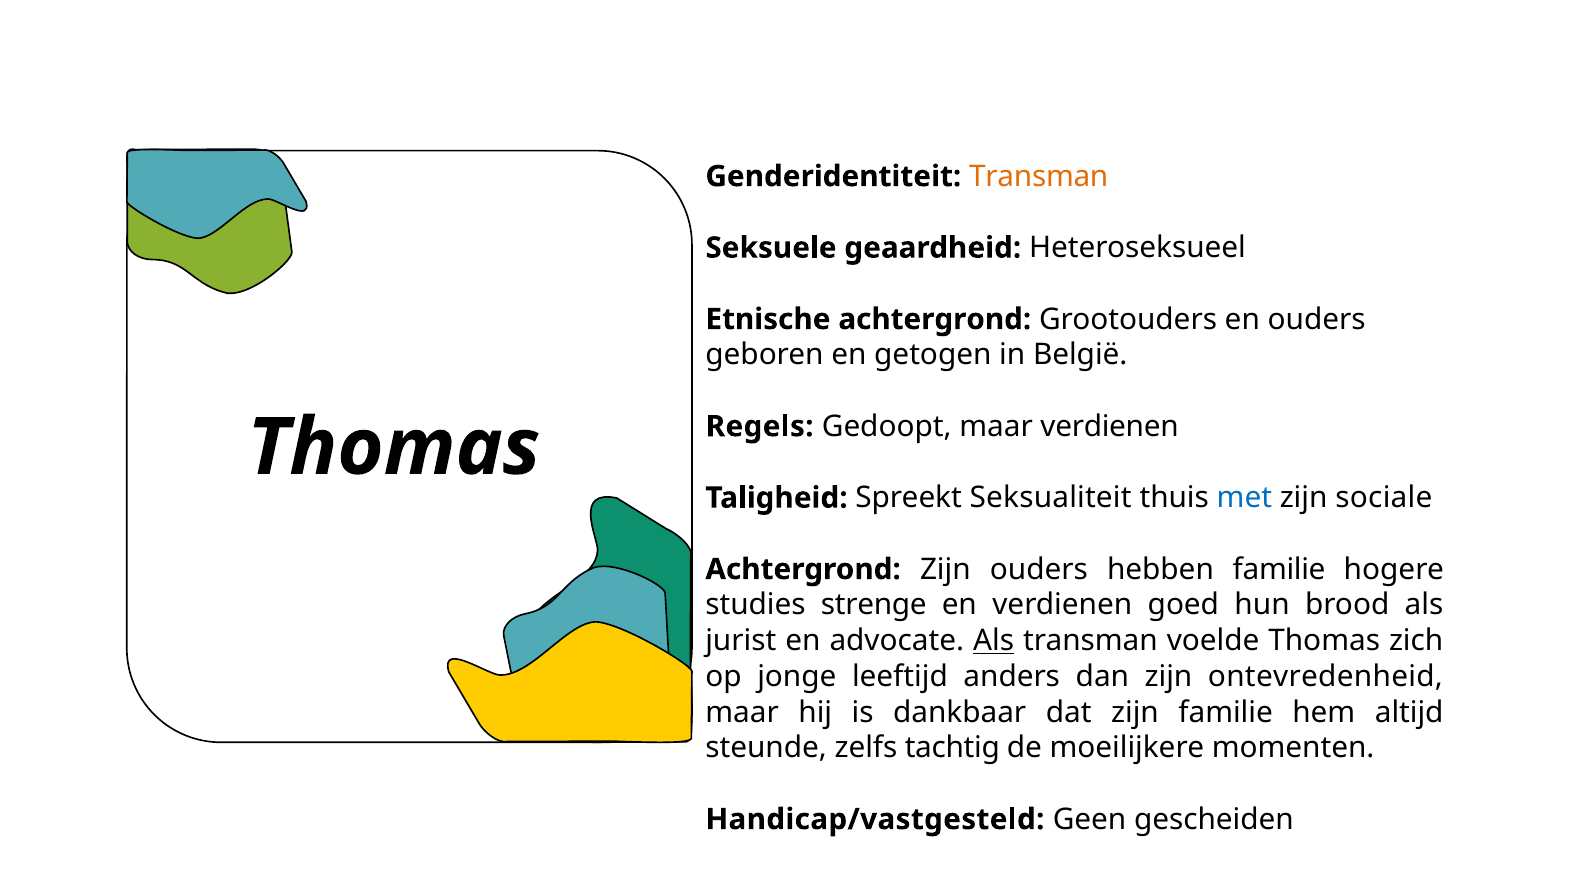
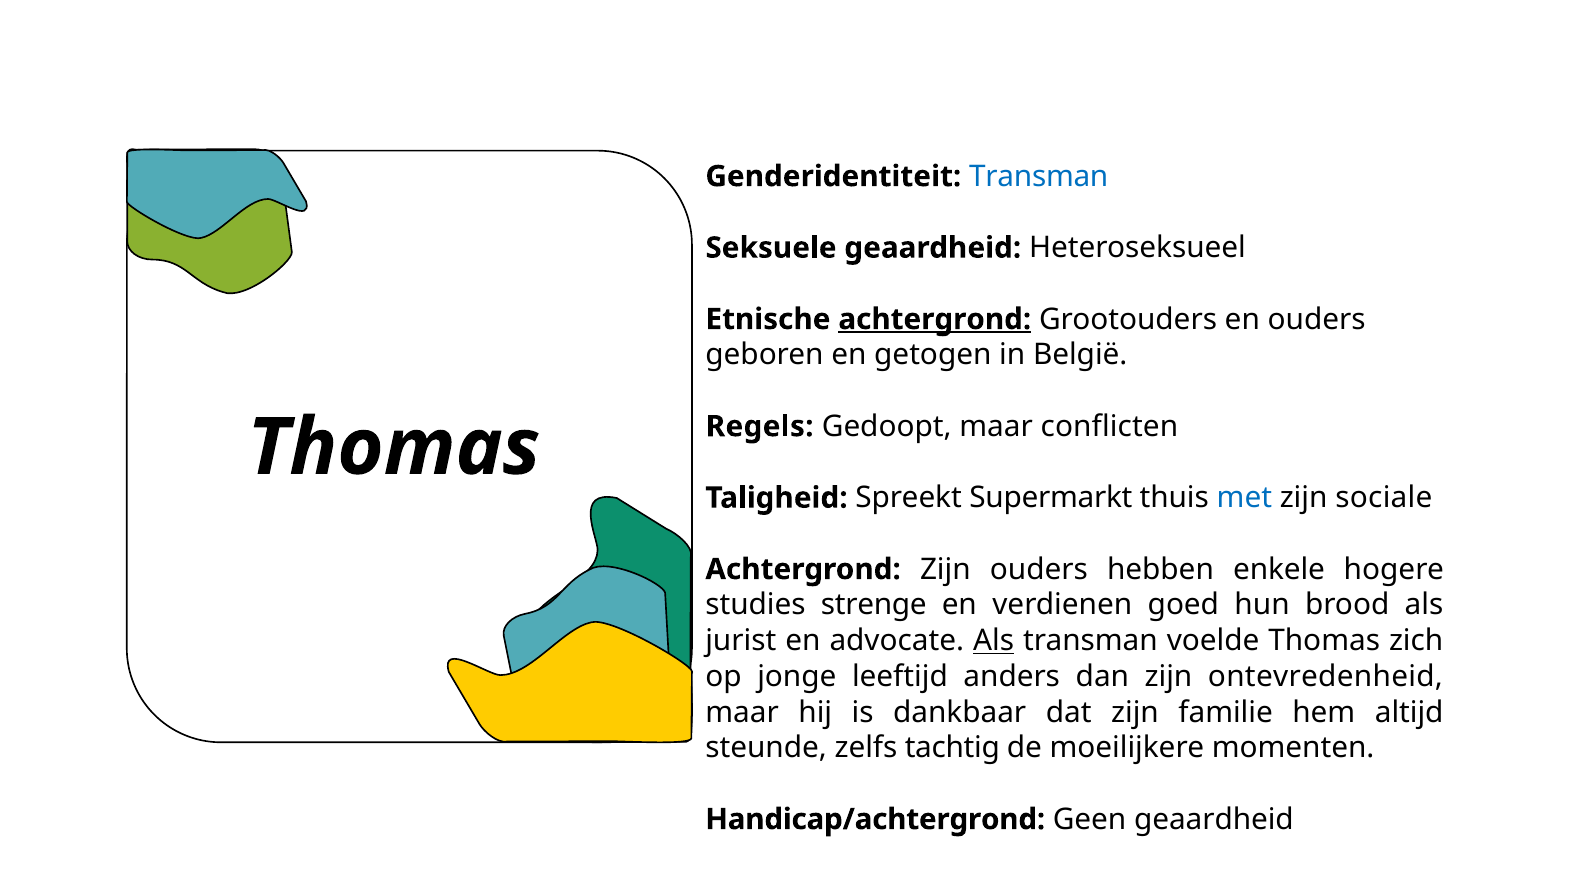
Transman at (1039, 176) colour: orange -> blue
achtergrond at (935, 319) underline: none -> present
maar verdienen: verdienen -> conflicten
Seksualiteit: Seksualiteit -> Supermarkt
hebben familie: familie -> enkele
Handicap/vastgesteld: Handicap/vastgesteld -> Handicap/achtergrond
Geen gescheiden: gescheiden -> geaardheid
